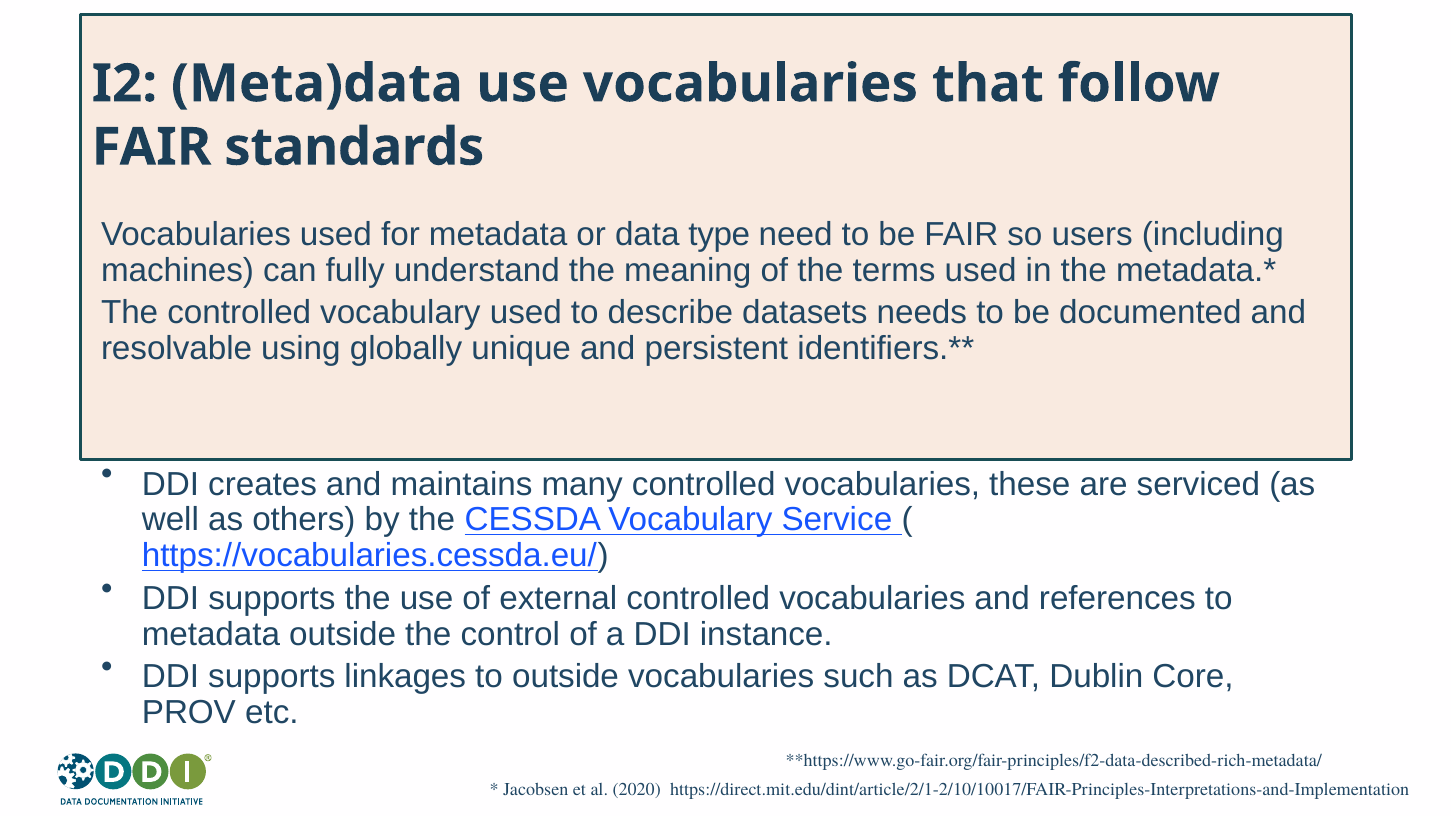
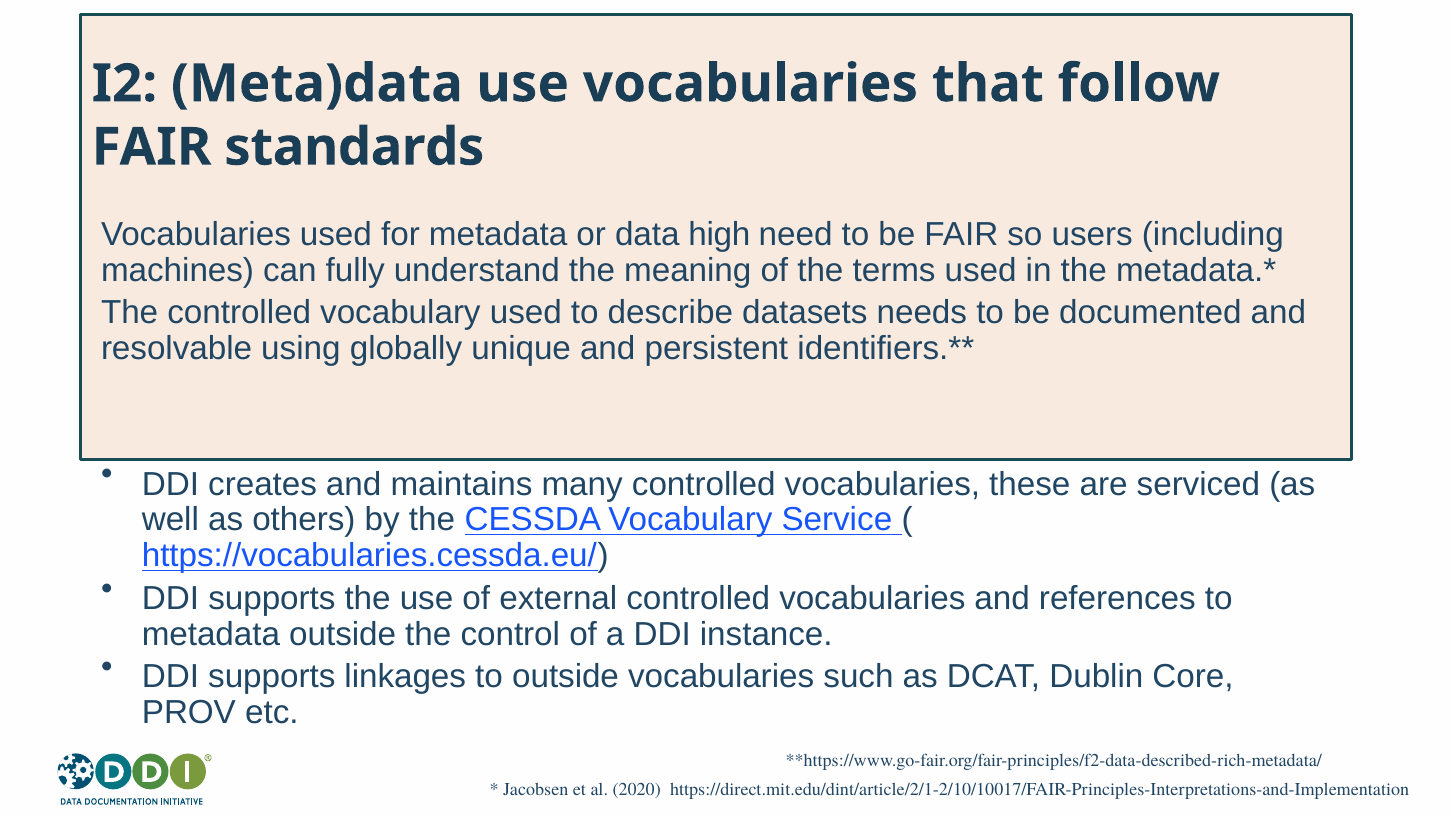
type: type -> high
